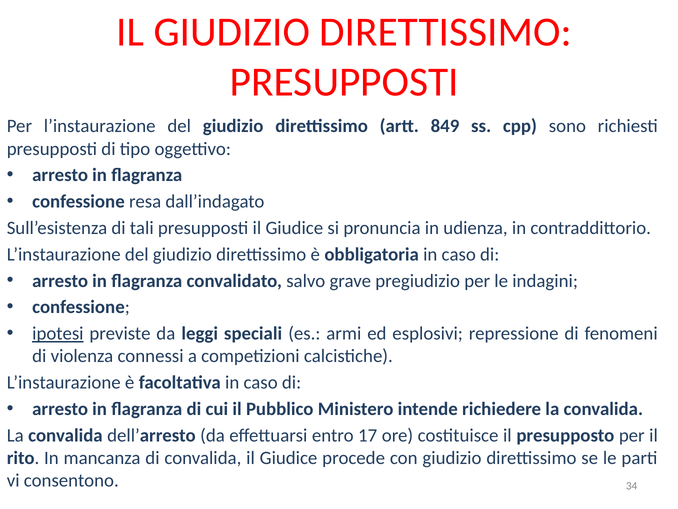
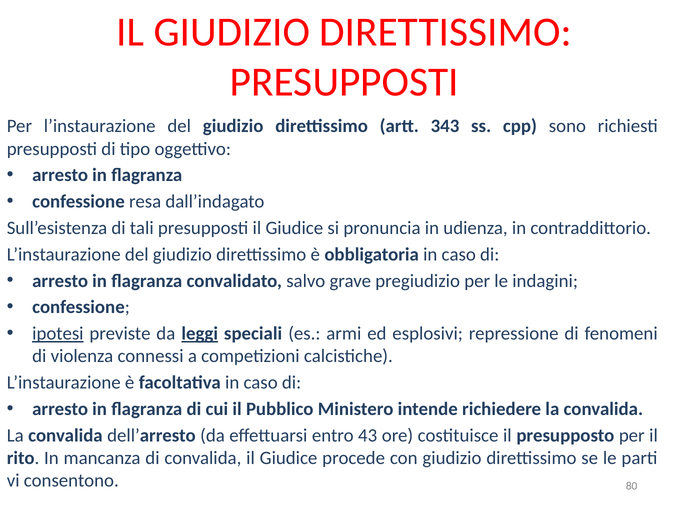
849: 849 -> 343
leggi underline: none -> present
17: 17 -> 43
34: 34 -> 80
